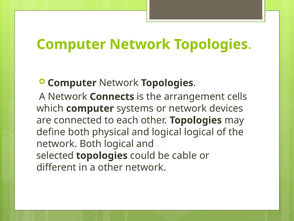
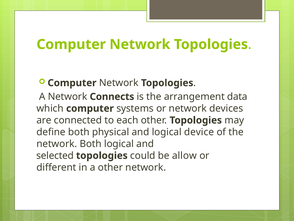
cells: cells -> data
logical logical: logical -> device
cable: cable -> allow
